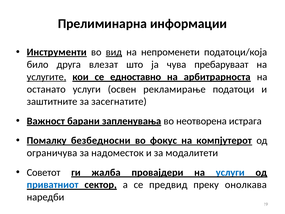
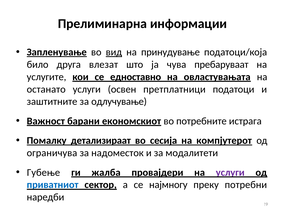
Инструменти: Инструменти -> Запленување
непроменети: непроменети -> принудување
услугите underline: present -> none
арбитрарноста: арбитрарноста -> овластувањата
рекламирање: рекламирање -> претплатници
засегнатите: засегнатите -> одлучување
запленувања: запленувања -> економскиот
неотворена: неотворена -> потребните
безбедносни: безбедносни -> детализираат
фокус: фокус -> сесија
Советот: Советот -> Губење
услуги at (230, 172) colour: blue -> purple
предвид: предвид -> најмногу
онолкава: онолкава -> потребни
